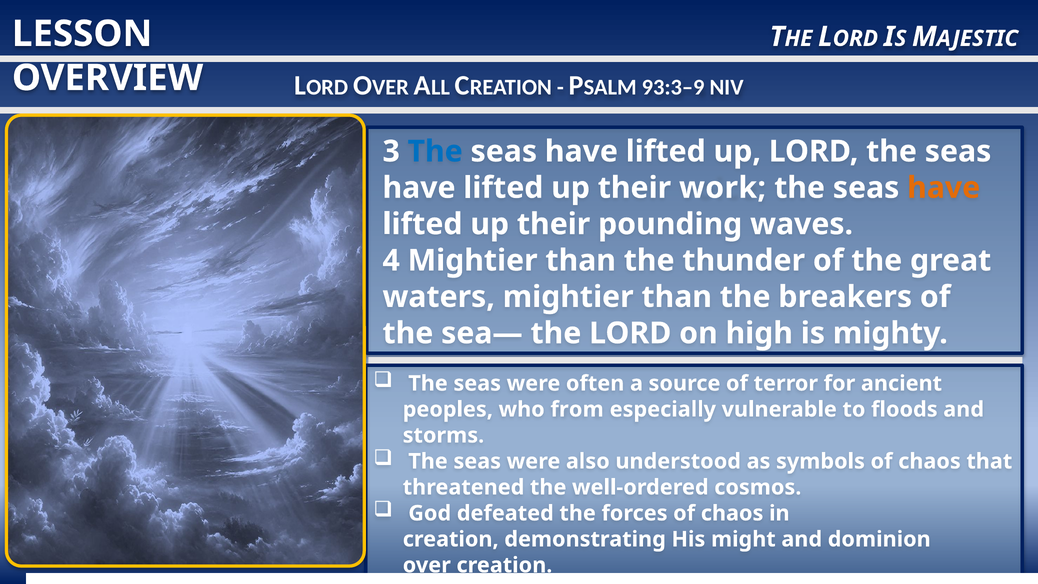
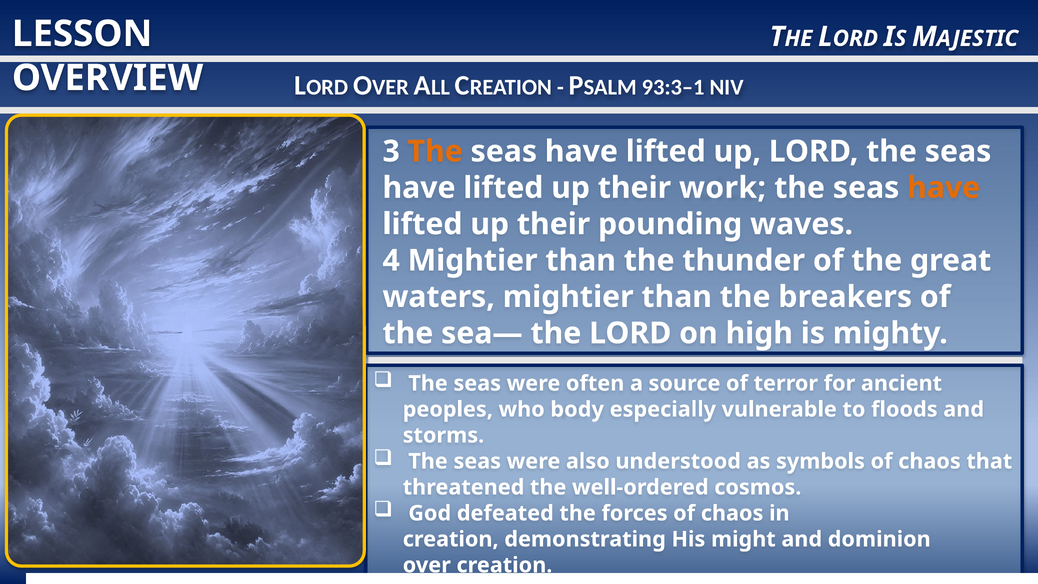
93:3–9: 93:3–9 -> 93:3–1
The at (435, 151) colour: blue -> orange
from: from -> body
